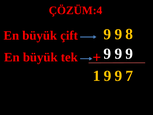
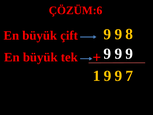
ÇÖZÜM:4: ÇÖZÜM:4 -> ÇÖZÜM:6
